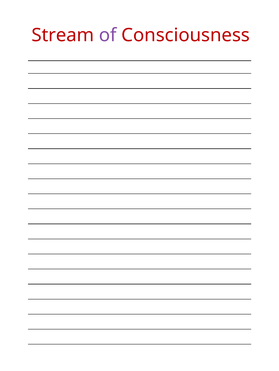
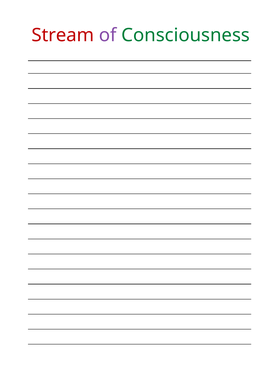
Consciousness colour: red -> green
